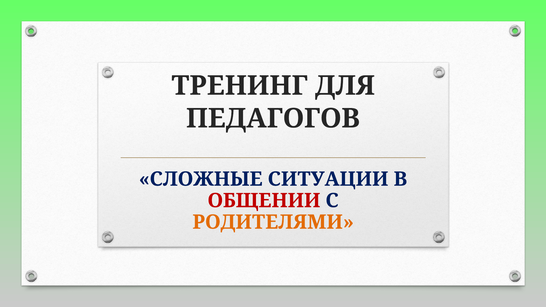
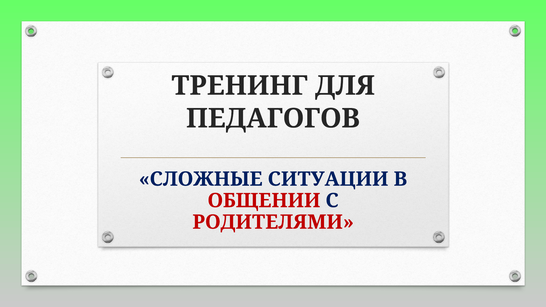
РОДИТЕЛЯМИ colour: orange -> red
